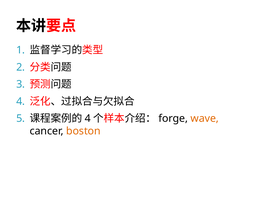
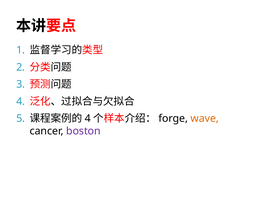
boston colour: orange -> purple
